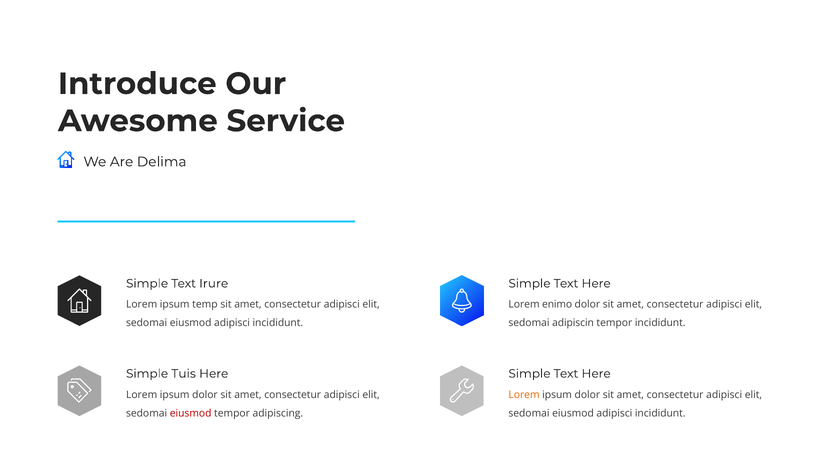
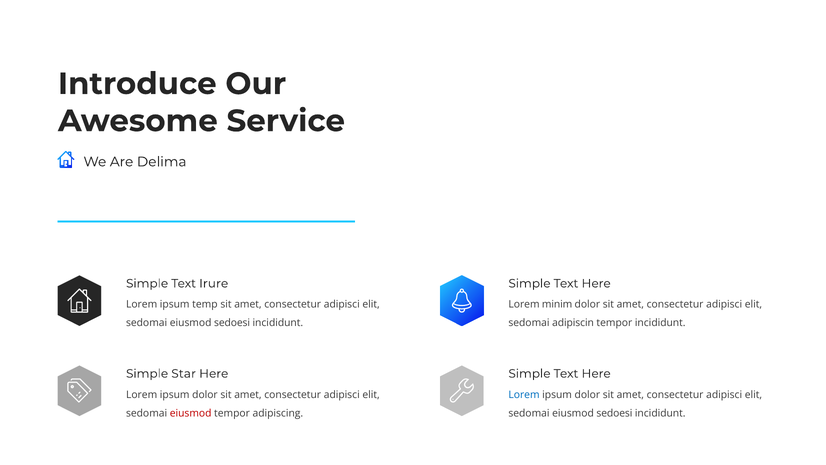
enimo: enimo -> minim
adipisci at (232, 323): adipisci -> sedoesi
Tuis: Tuis -> Star
Lorem at (524, 394) colour: orange -> blue
adipisci at (614, 413): adipisci -> sedoesi
